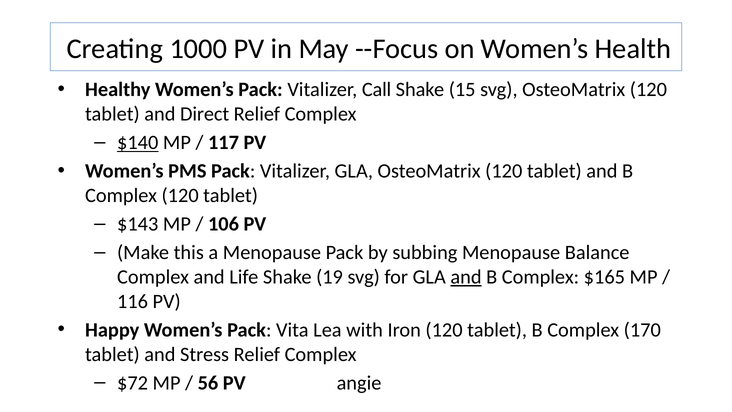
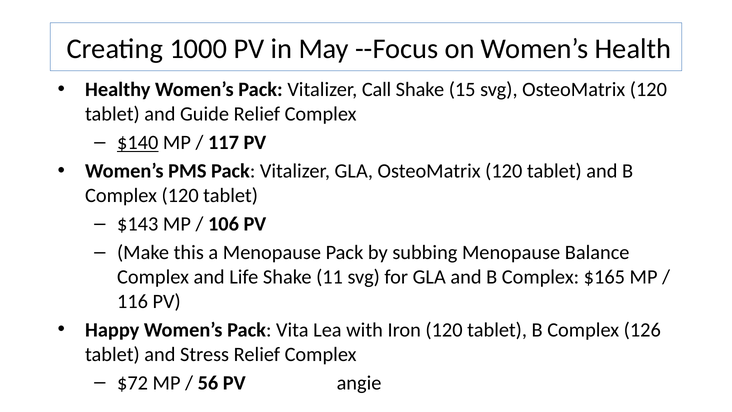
Direct: Direct -> Guide
19: 19 -> 11
and at (466, 277) underline: present -> none
170: 170 -> 126
